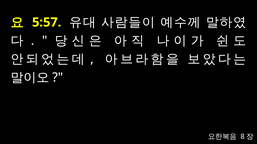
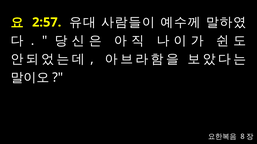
5:57: 5:57 -> 2:57
